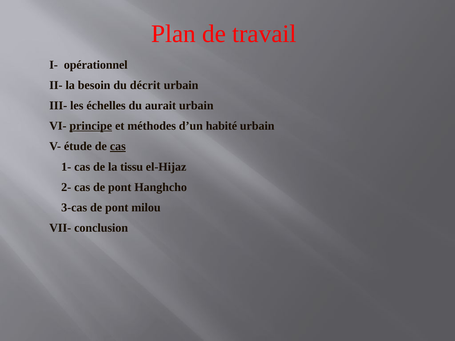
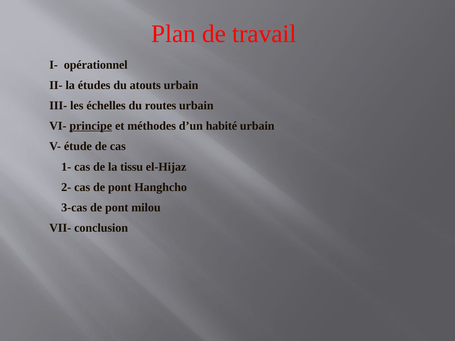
besoin: besoin -> études
décrit: décrit -> atouts
aurait: aurait -> routes
cas at (118, 146) underline: present -> none
